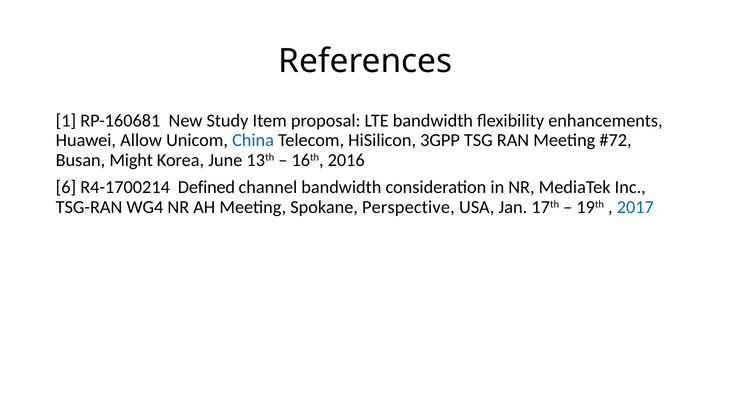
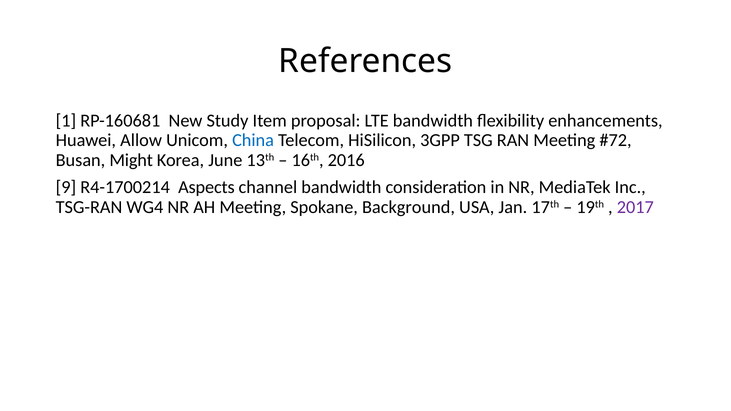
6: 6 -> 9
Defined: Defined -> Aspects
Perspective: Perspective -> Background
2017 colour: blue -> purple
